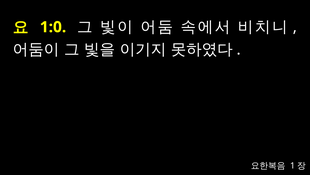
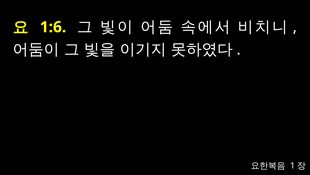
1:0: 1:0 -> 1:6
